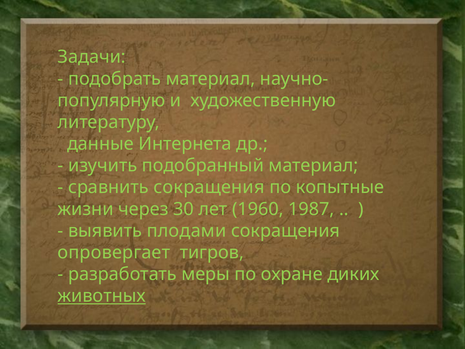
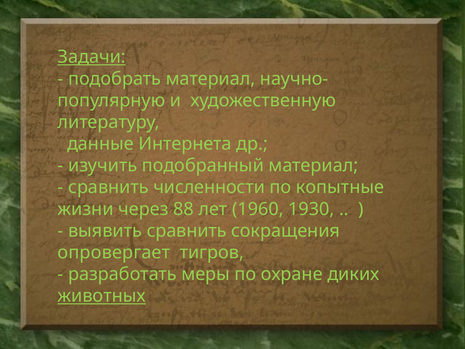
Задачи underline: none -> present
сравнить сокращения: сокращения -> численности
30: 30 -> 88
1987: 1987 -> 1930
выявить плодами: плодами -> сравнить
